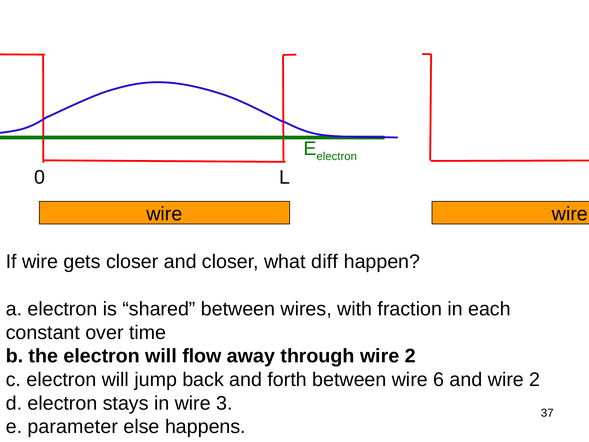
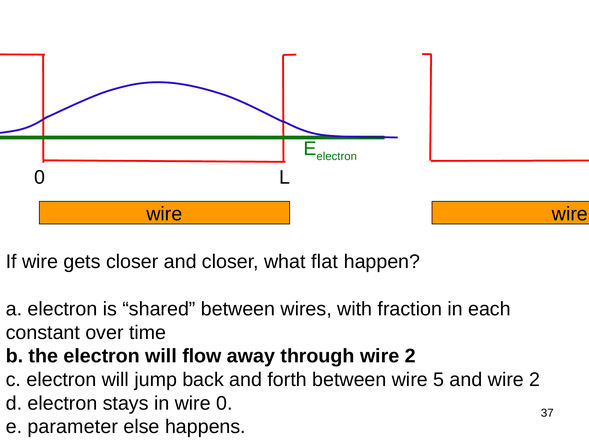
diff: diff -> flat
6: 6 -> 5
wire 3: 3 -> 0
